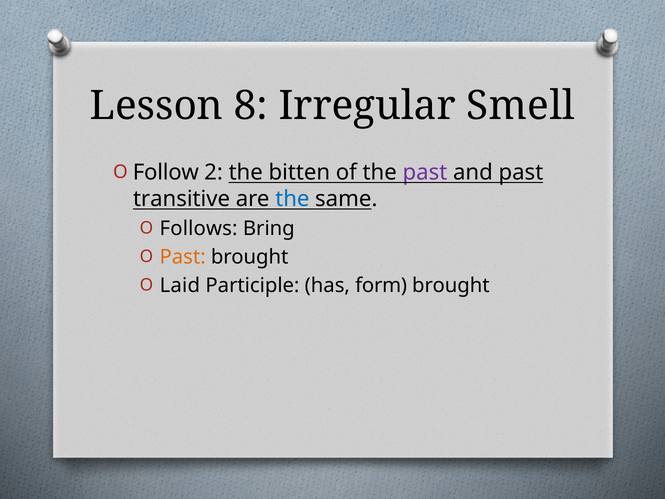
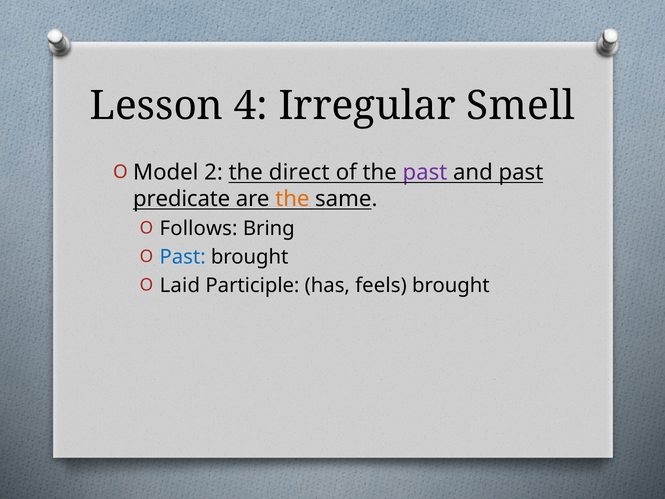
8: 8 -> 4
Follow: Follow -> Model
bitten: bitten -> direct
transitive: transitive -> predicate
the at (292, 199) colour: blue -> orange
Past at (183, 257) colour: orange -> blue
form: form -> feels
